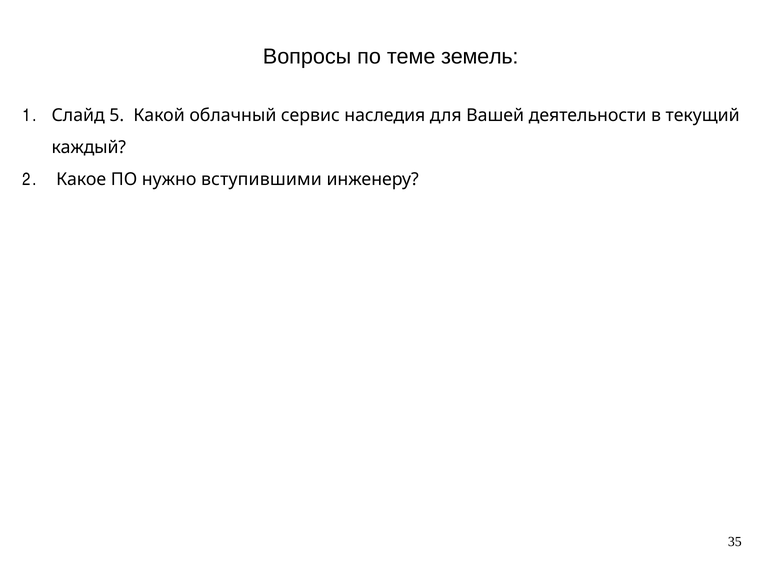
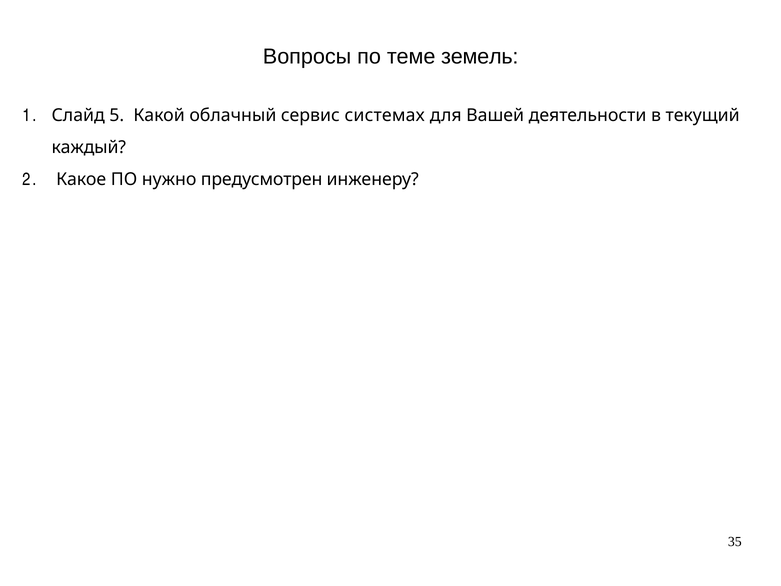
наследия: наследия -> системах
вступившими: вступившими -> предусмотрен
